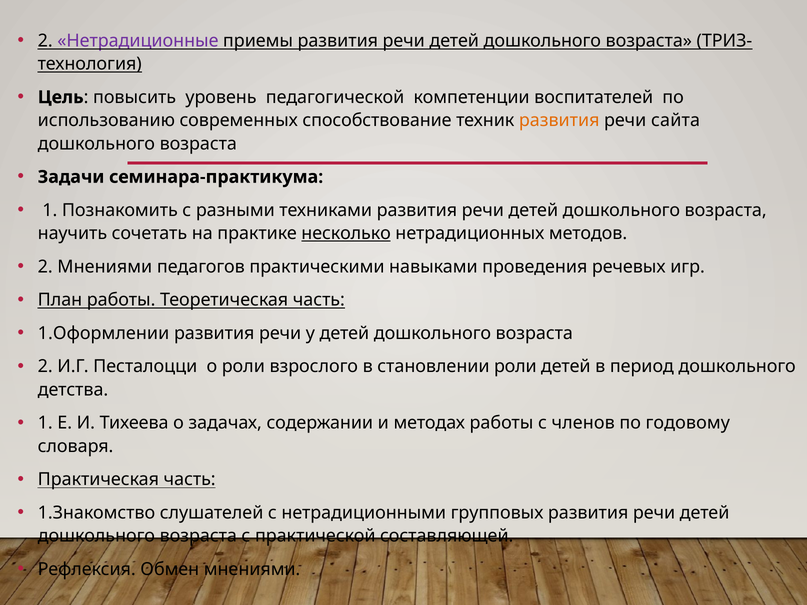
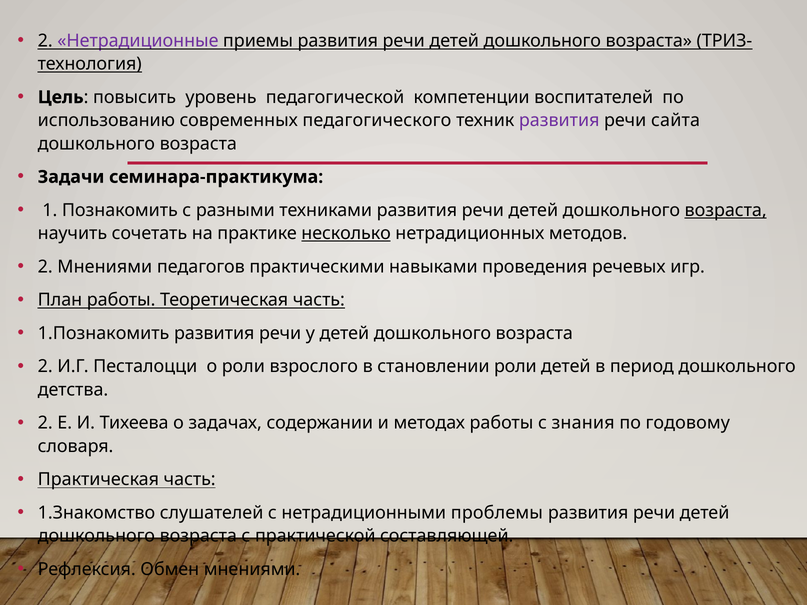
способствование: способствование -> педагогического
развития at (559, 121) colour: orange -> purple
возраста at (726, 210) underline: none -> present
1.Оформлении: 1.Оформлении -> 1.Познакомить
1 at (45, 423): 1 -> 2
членов: членов -> знания
групповых: групповых -> проблемы
